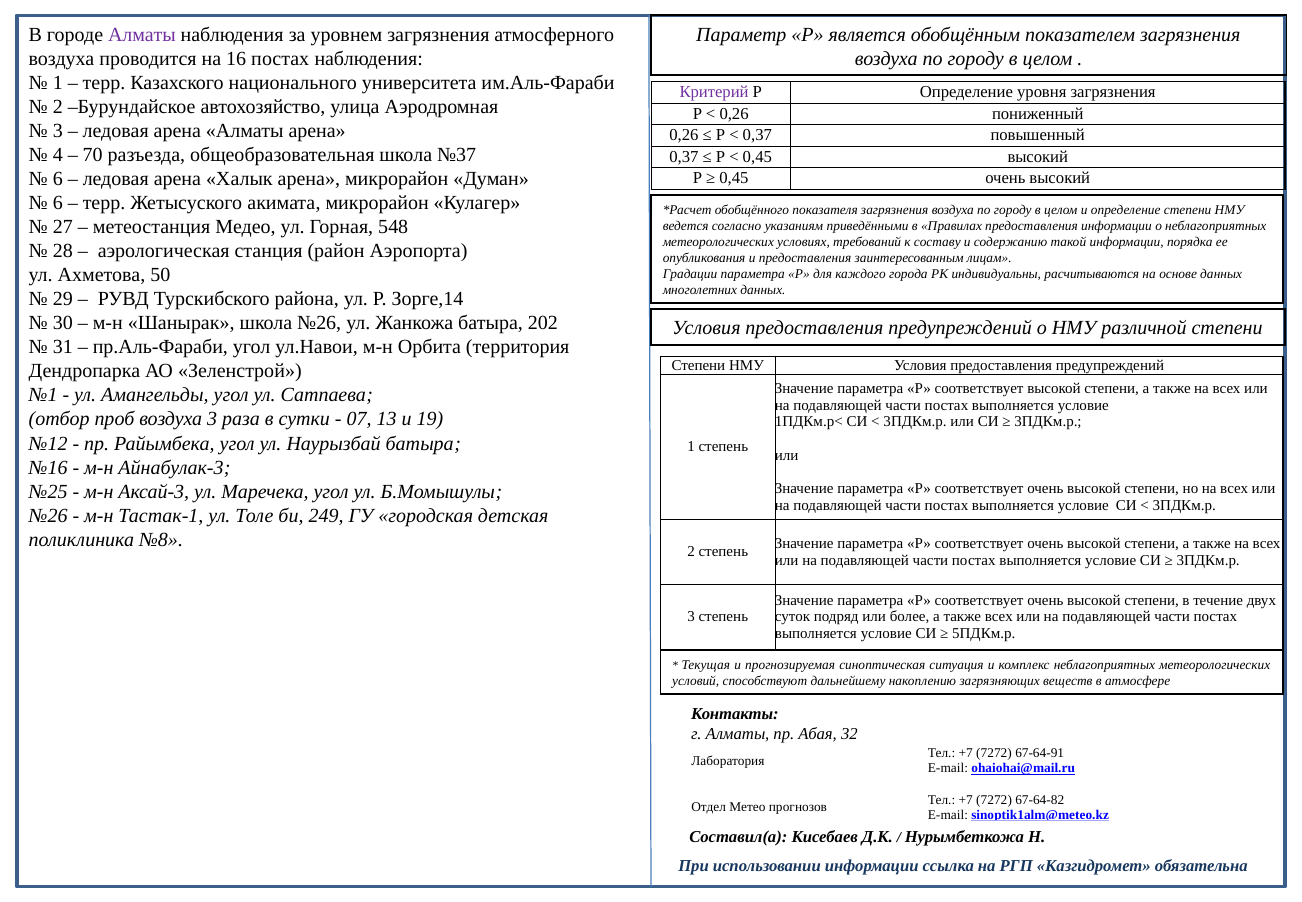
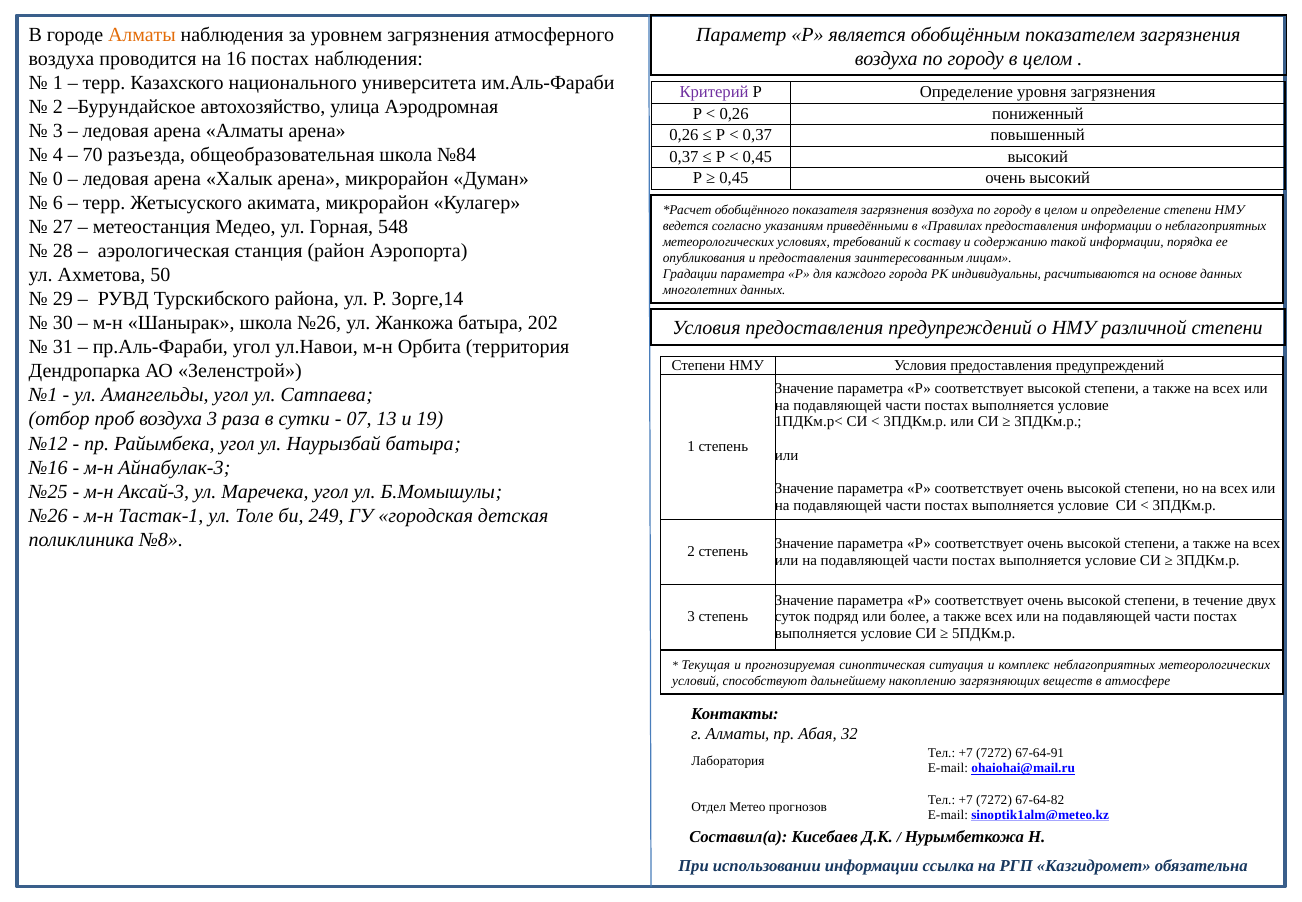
Алматы at (142, 35) colour: purple -> orange
№37: №37 -> №84
6 at (58, 179): 6 -> 0
